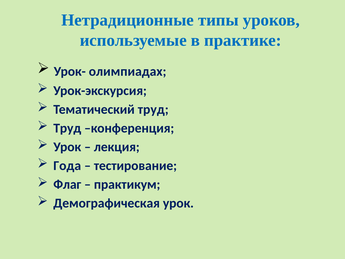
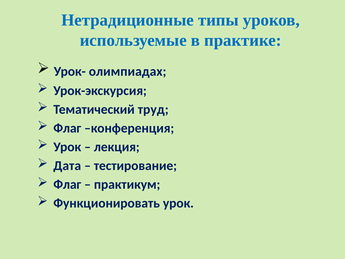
Труд at (67, 128): Труд -> Флаг
Года: Года -> Дата
Демографическая: Демографическая -> Функционировать
